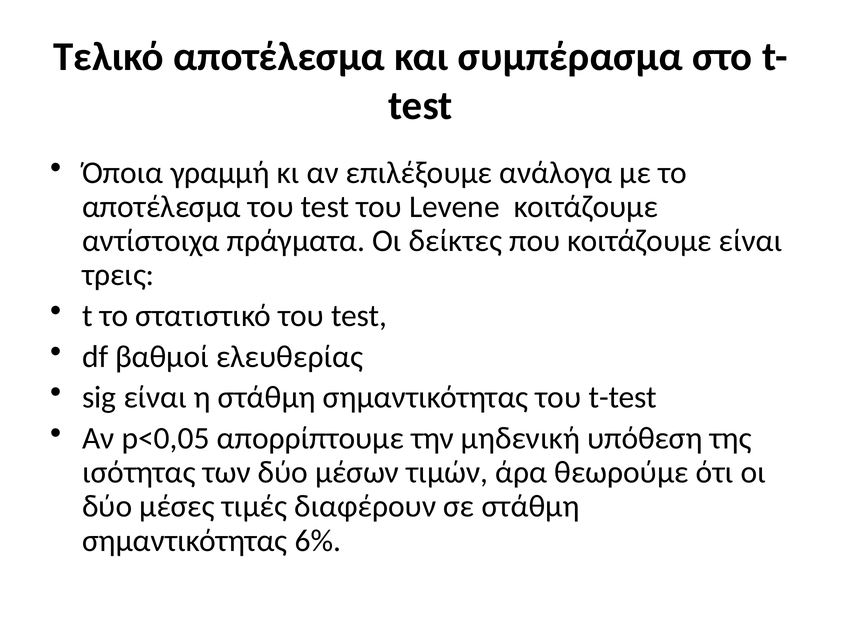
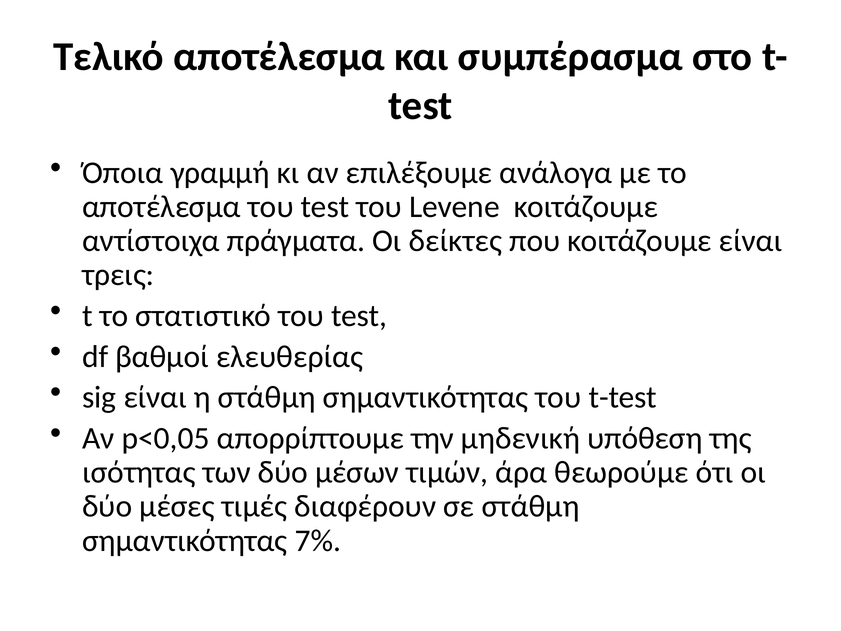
6%: 6% -> 7%
